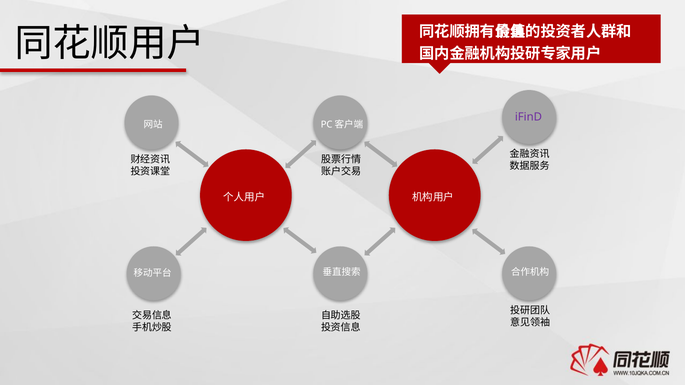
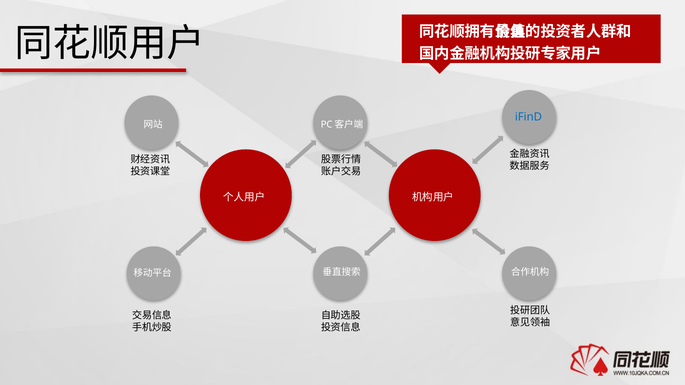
iFinD colour: purple -> blue
